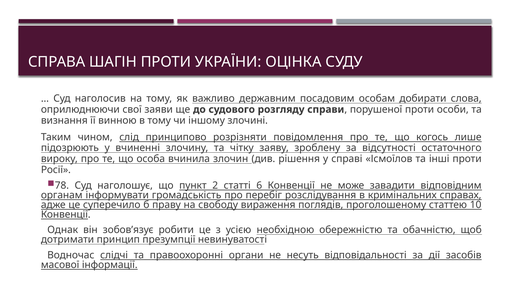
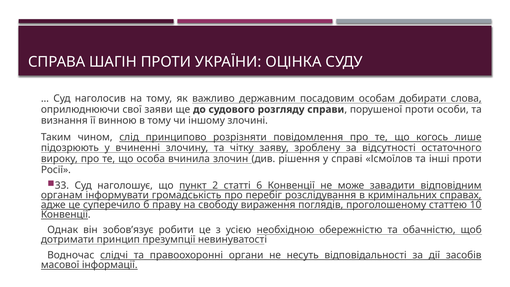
78: 78 -> 33
